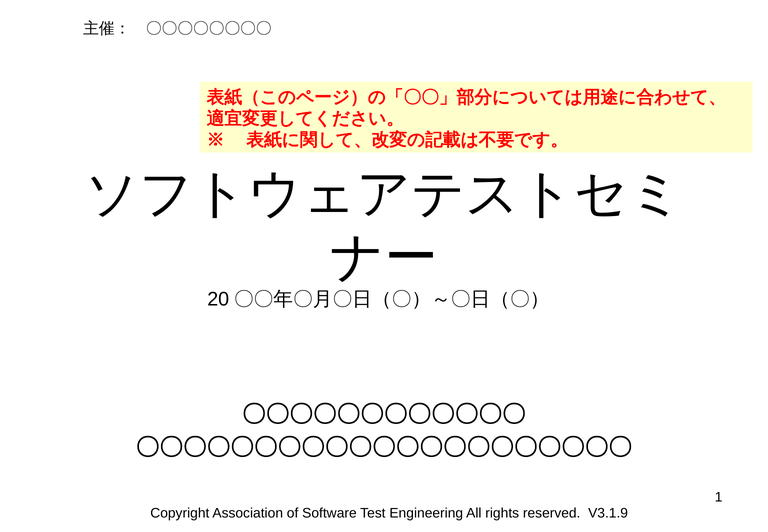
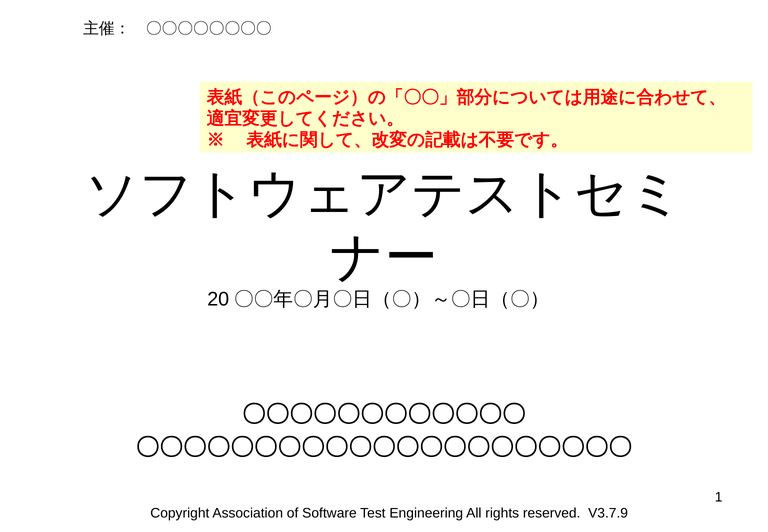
V3.1.9: V3.1.9 -> V3.7.9
